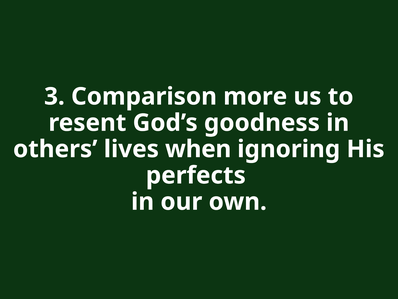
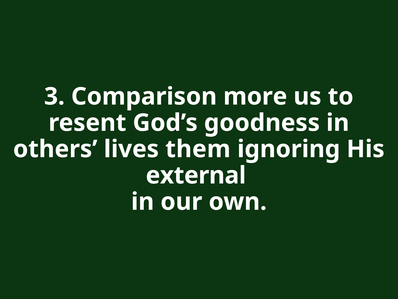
when: when -> them
perfects: perfects -> external
